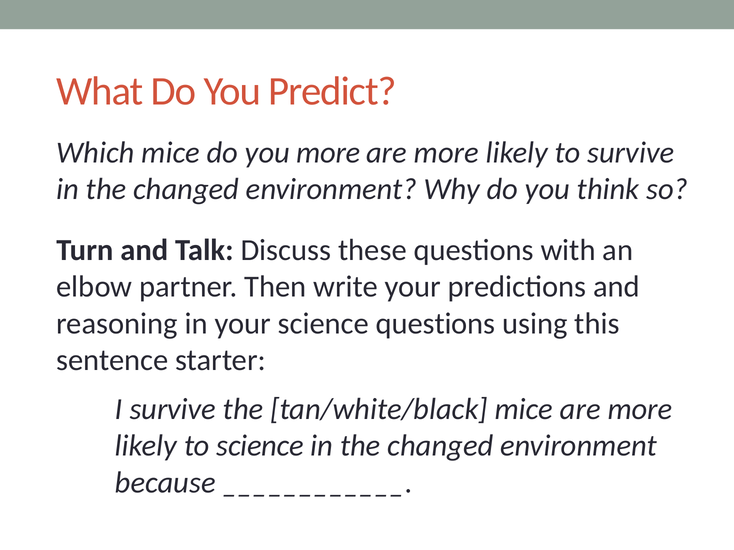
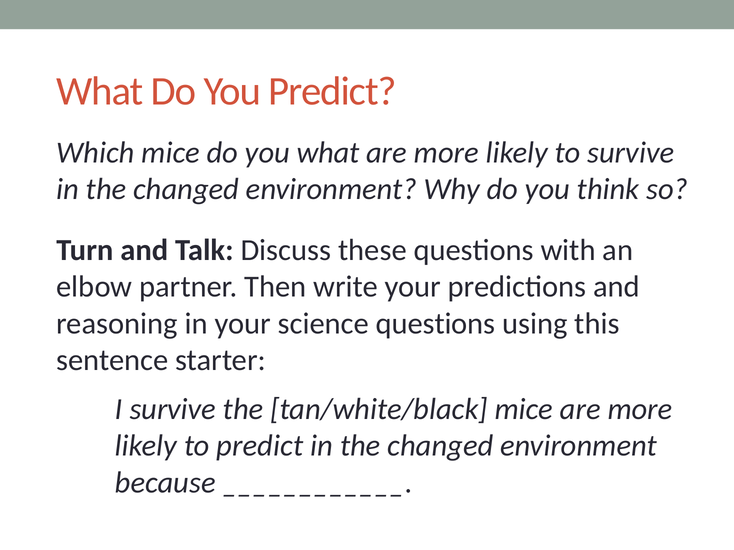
you more: more -> what
to science: science -> predict
